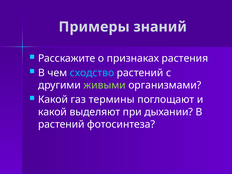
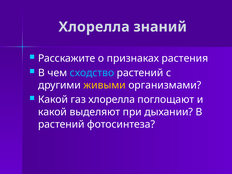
Примеры at (94, 27): Примеры -> Хлорелла
живыми colour: light green -> yellow
газ термины: термины -> хлорелла
